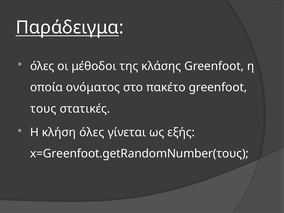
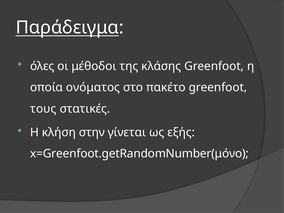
κλήση όλες: όλες -> στην
x=Greenfoot.getRandomNumber(τους: x=Greenfoot.getRandomNumber(τους -> x=Greenfoot.getRandomNumber(μόνο
